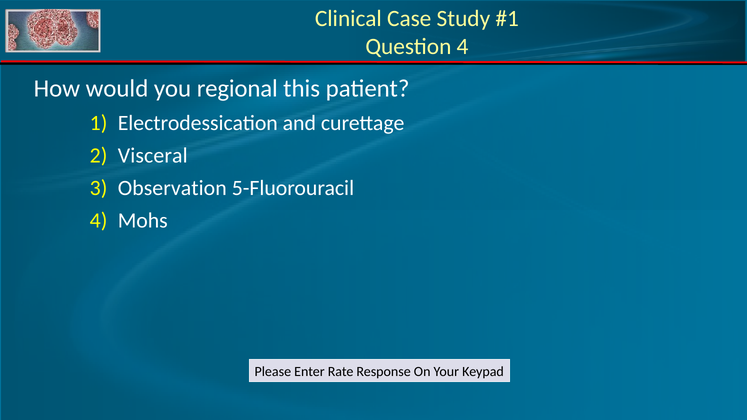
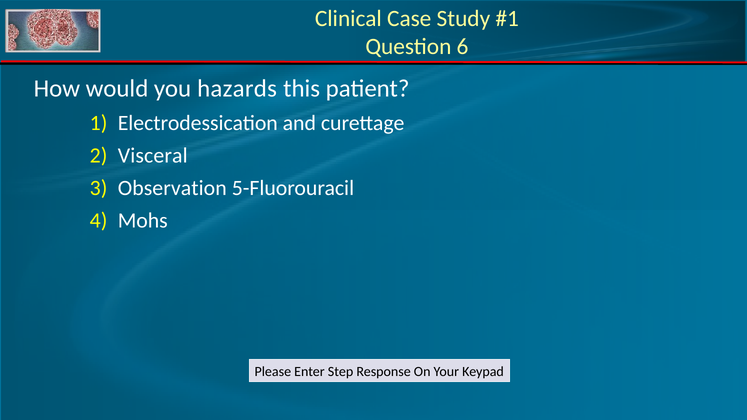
Question 4: 4 -> 6
regional: regional -> hazards
Rate: Rate -> Step
